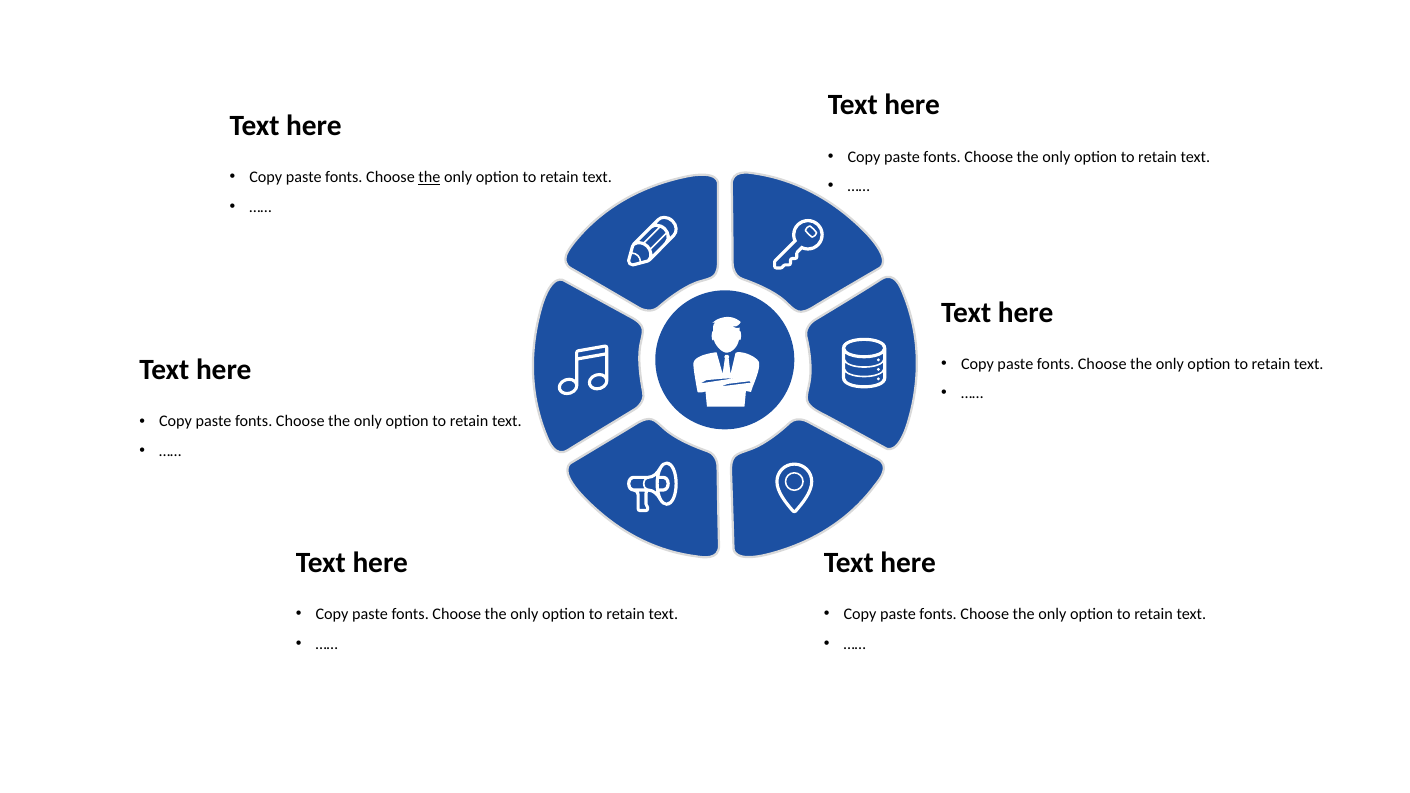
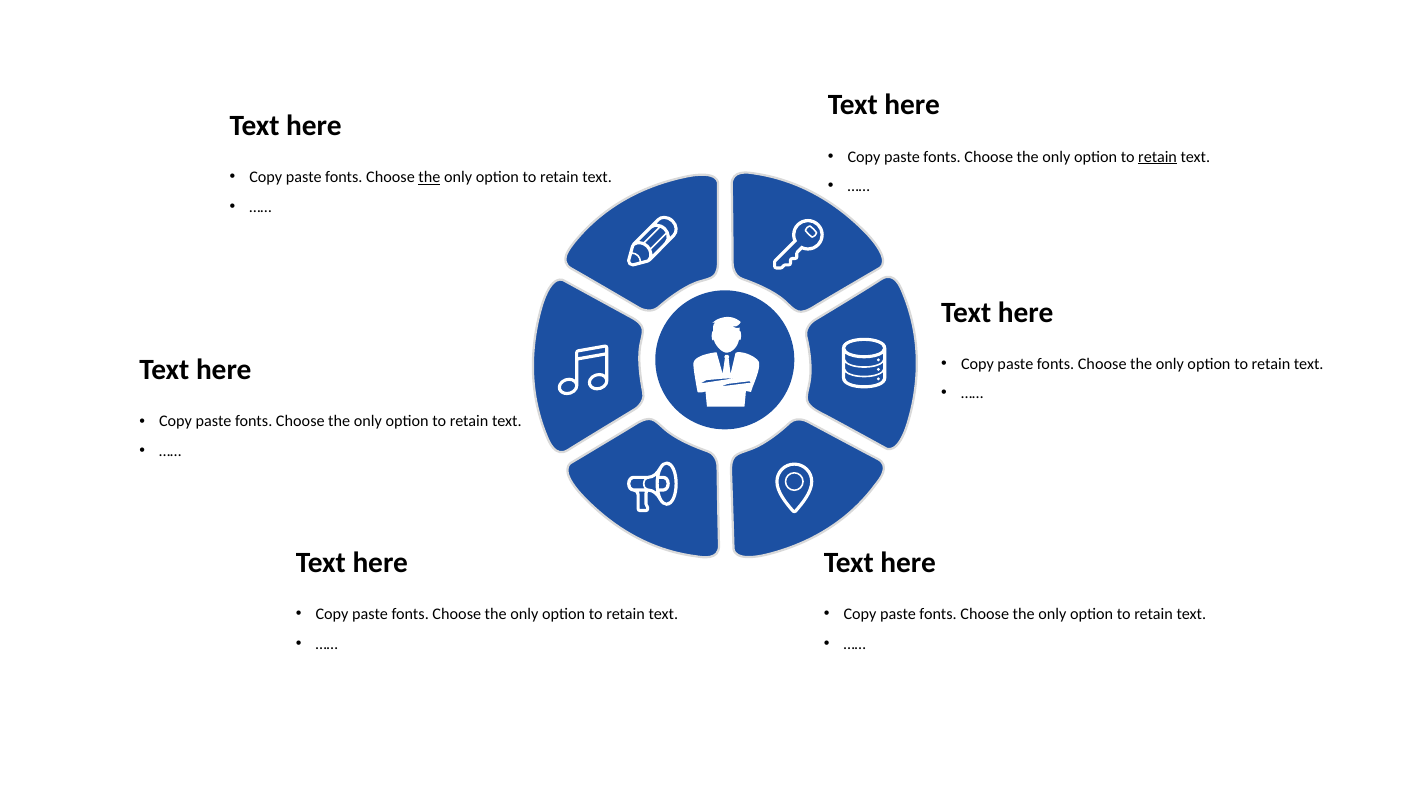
retain at (1158, 157) underline: none -> present
